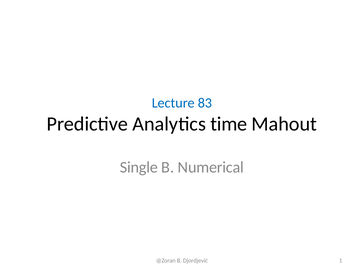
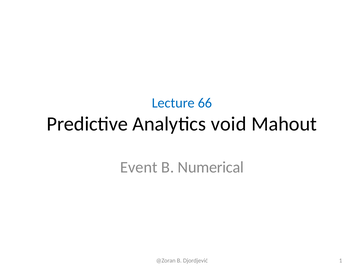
83: 83 -> 66
time: time -> void
Single: Single -> Event
